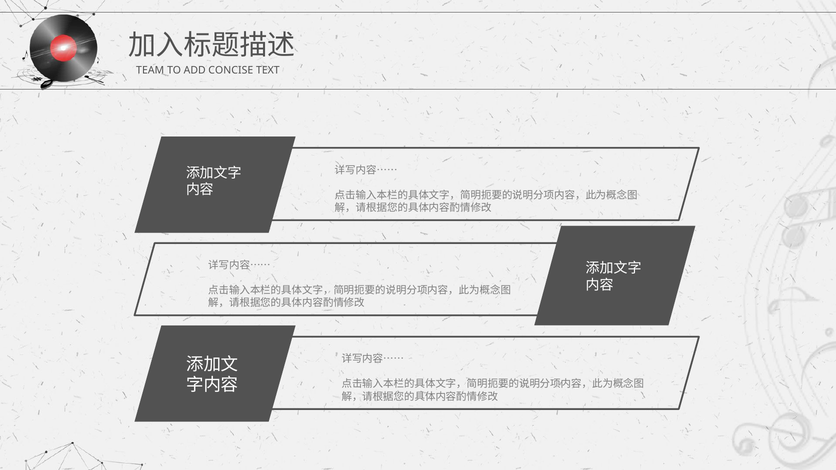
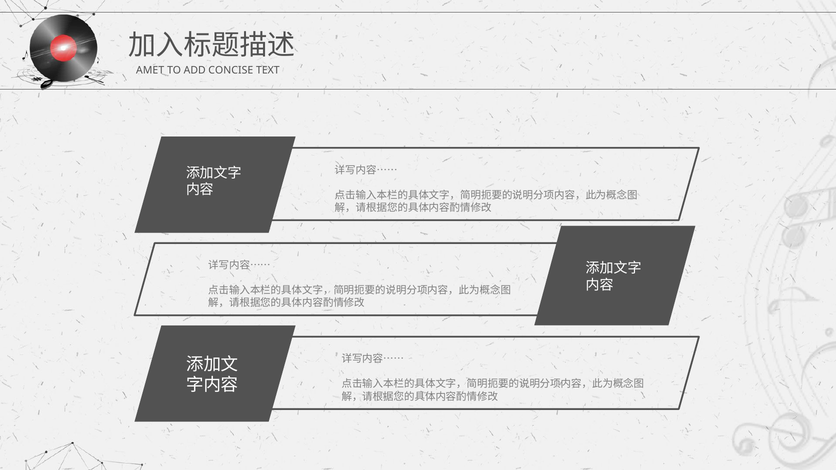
TEAM: TEAM -> AMET
